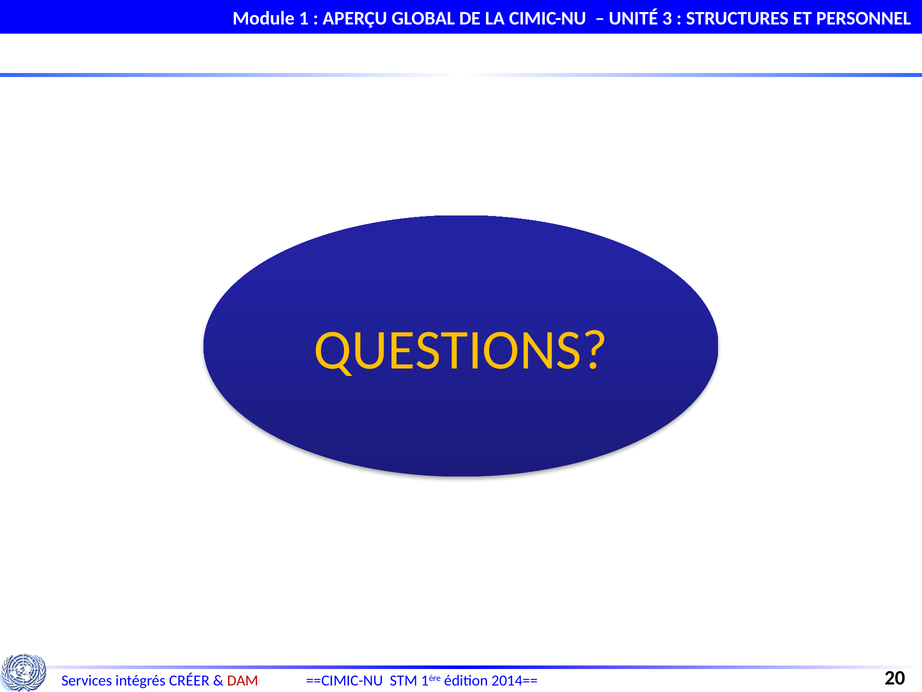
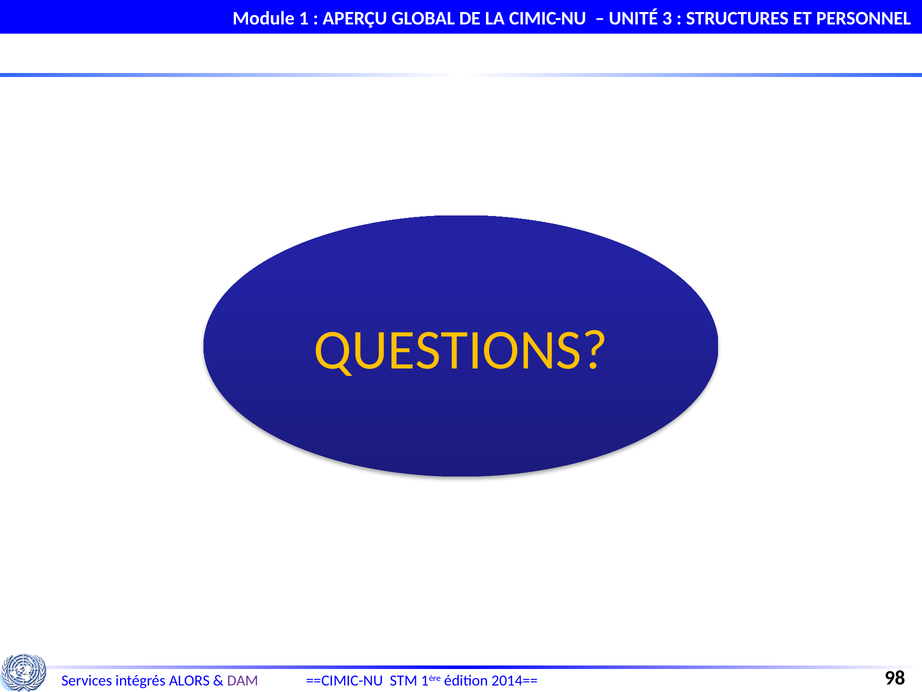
CRÉER: CRÉER -> ALORS
DAM colour: red -> purple
20: 20 -> 98
